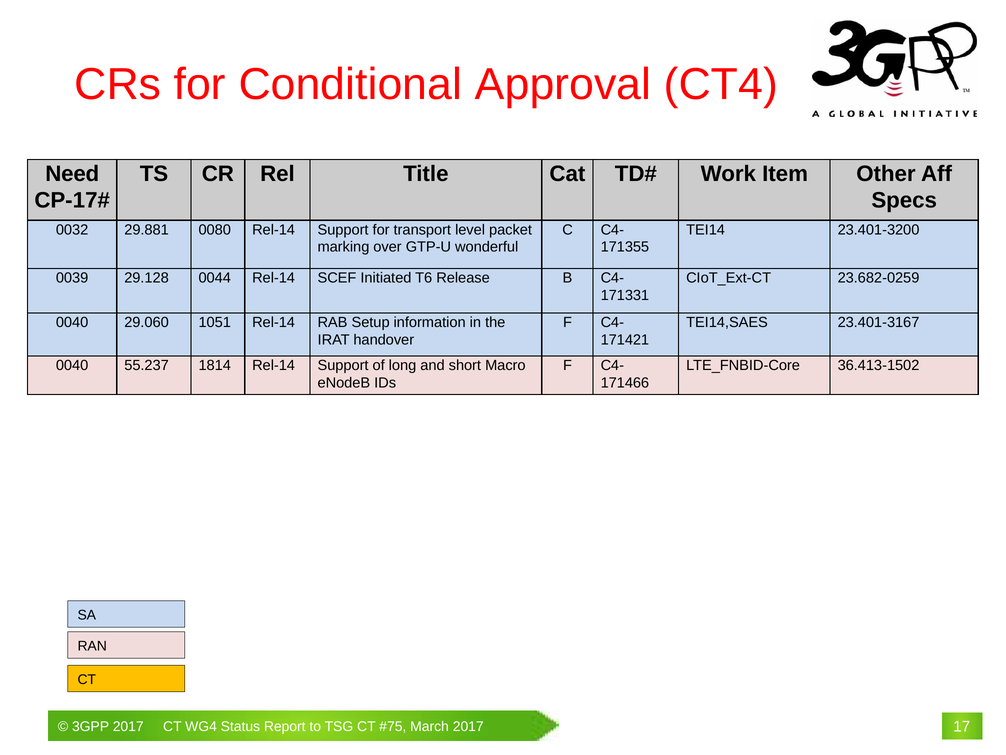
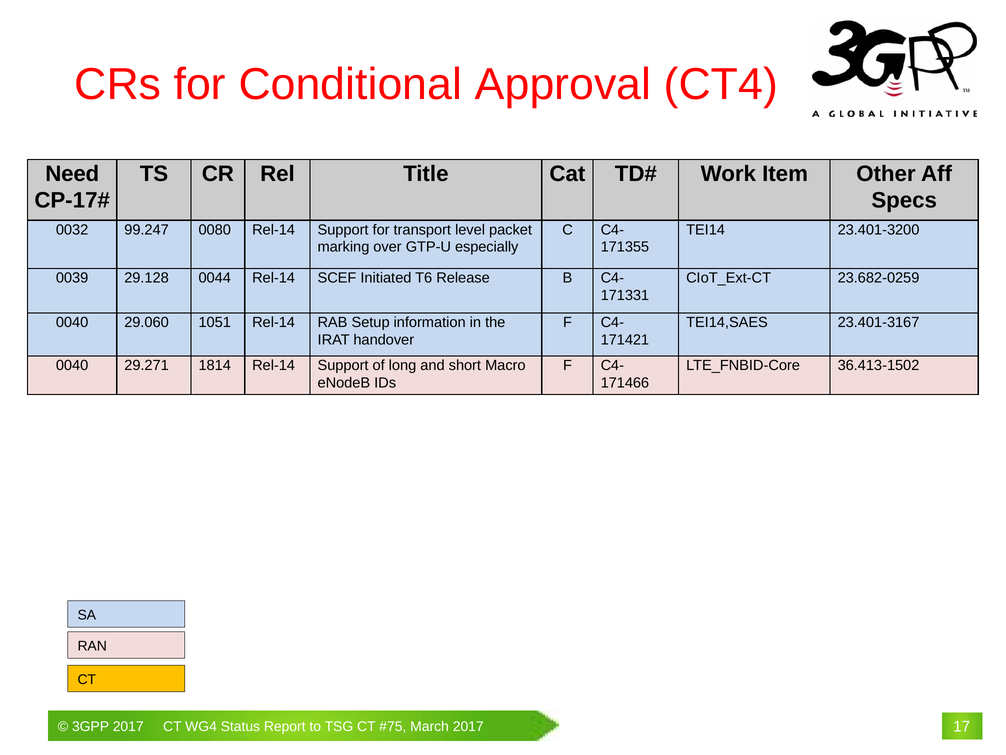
29.881: 29.881 -> 99.247
wonderful: wonderful -> especially
55.237: 55.237 -> 29.271
